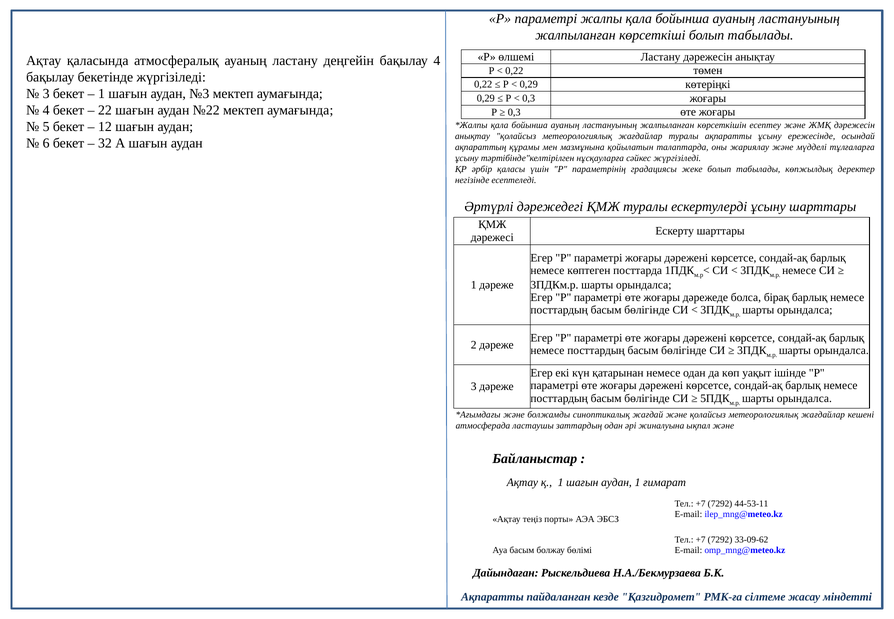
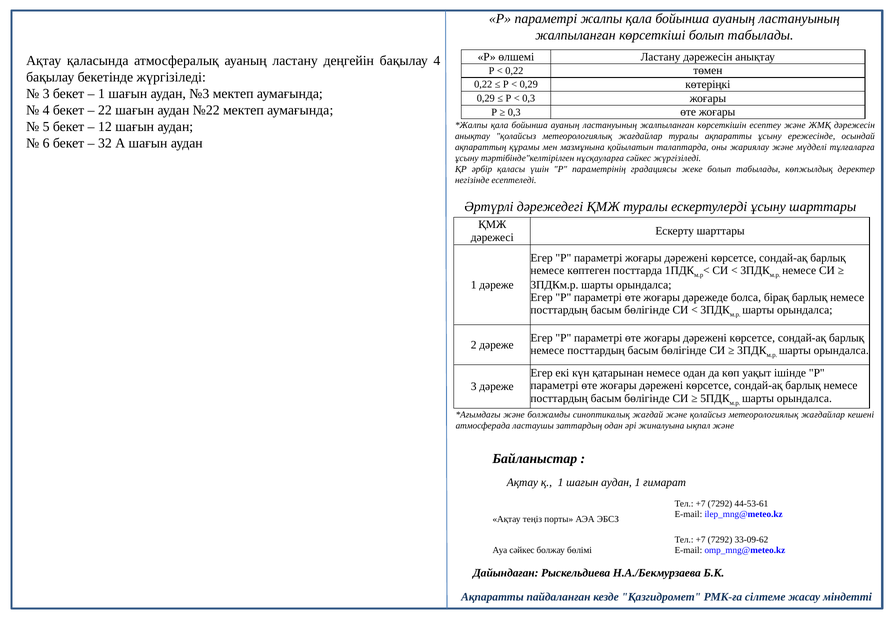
44-53-11: 44-53-11 -> 44-53-61
Ауа басым: басым -> сәйкес
